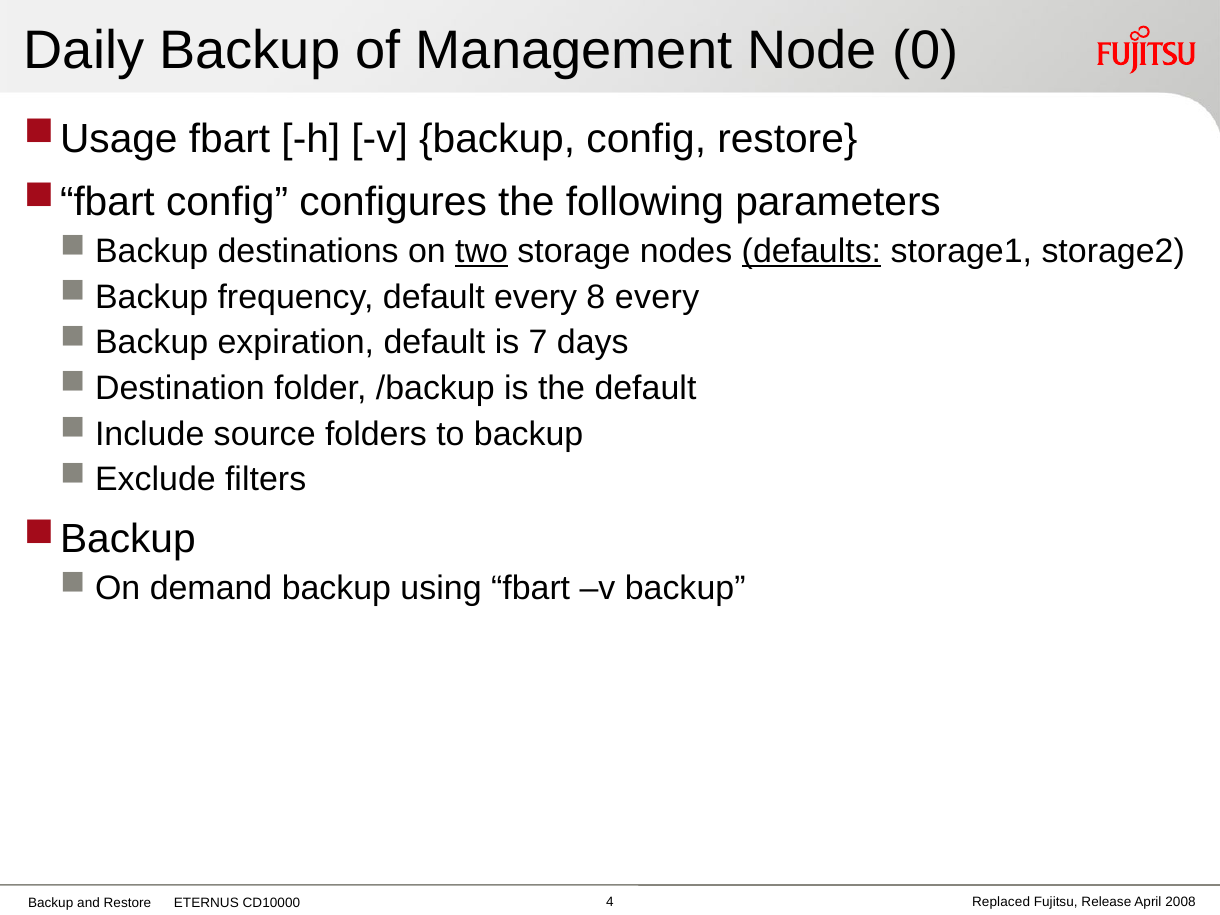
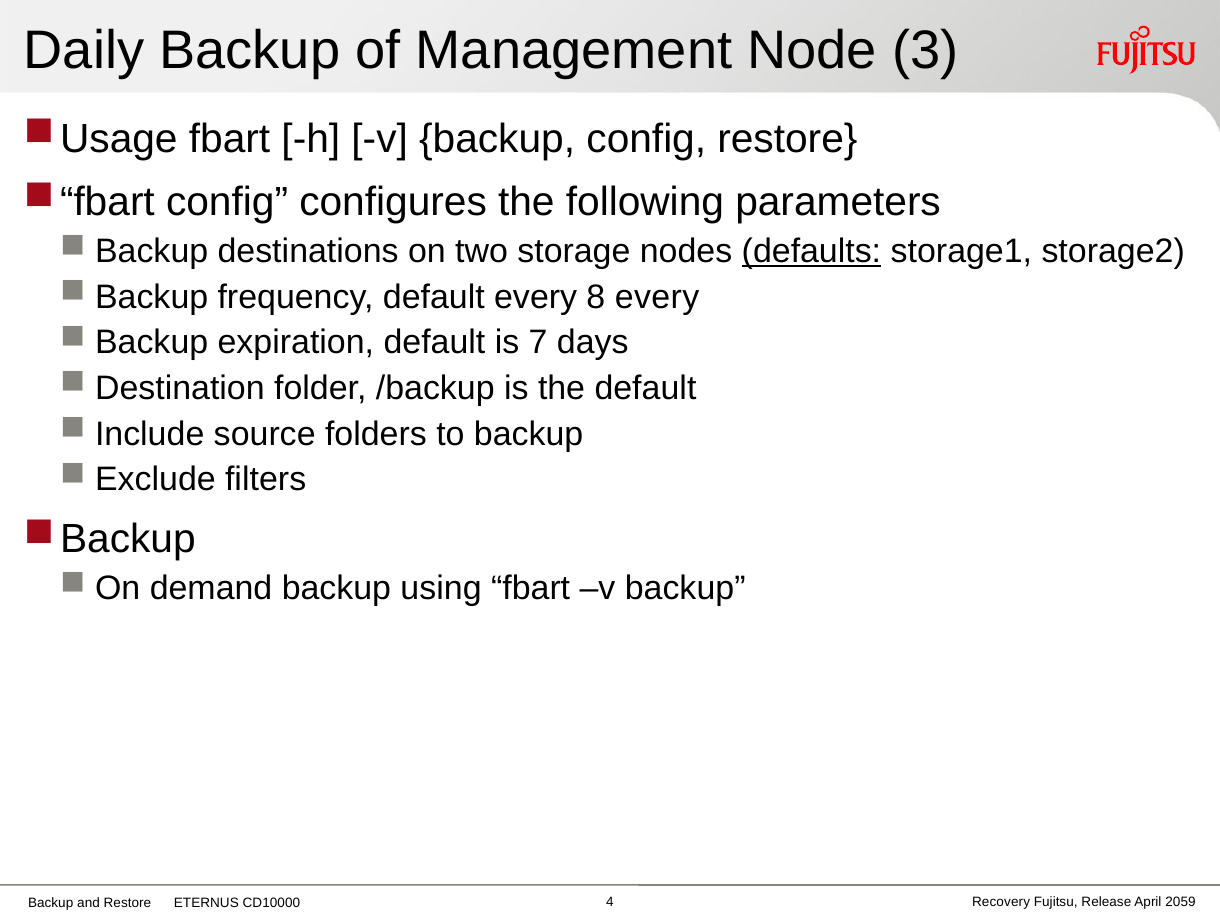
0: 0 -> 3
two underline: present -> none
Replaced: Replaced -> Recovery
2008: 2008 -> 2059
